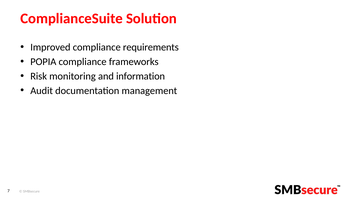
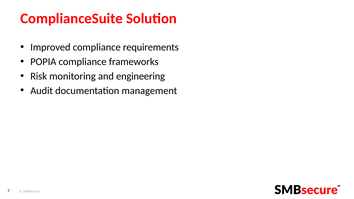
information: information -> engineering
